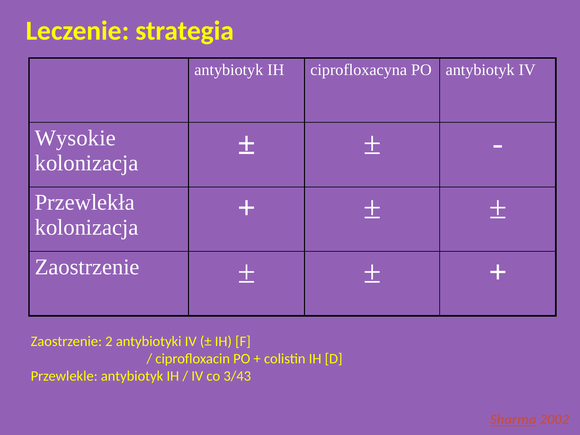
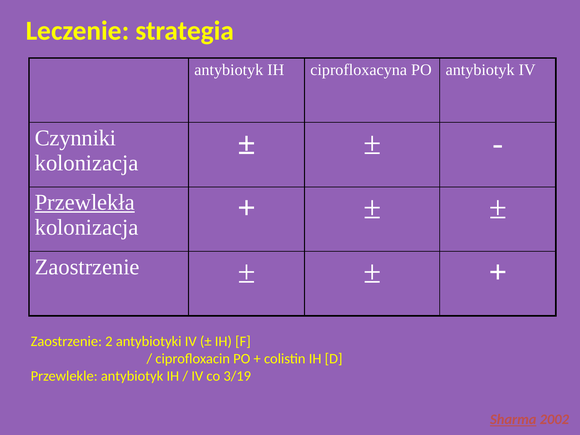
Wysokie: Wysokie -> Czynniki
Przewlekła underline: none -> present
3/43: 3/43 -> 3/19
